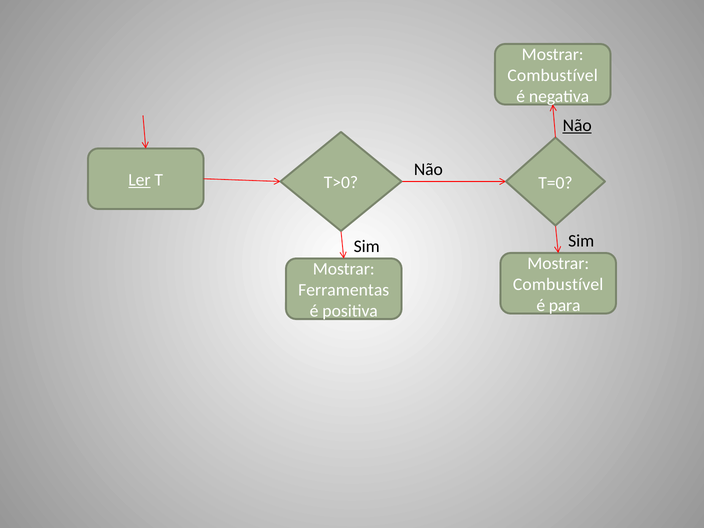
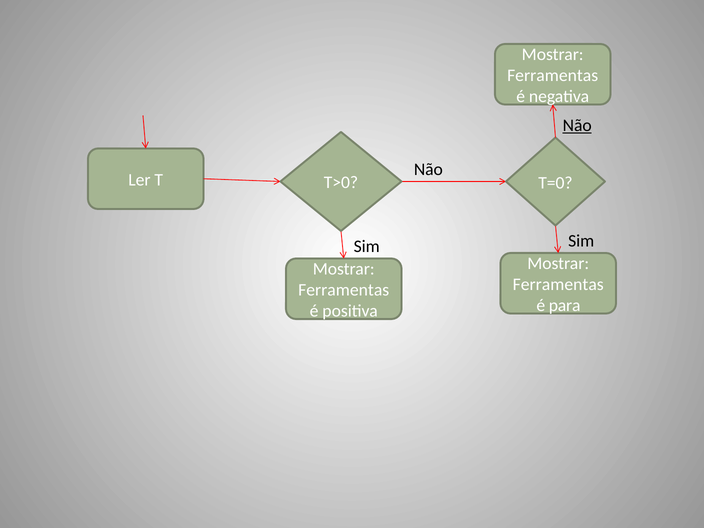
Combustível at (553, 75): Combustível -> Ferramentas
Ler underline: present -> none
Combustível at (558, 284): Combustível -> Ferramentas
